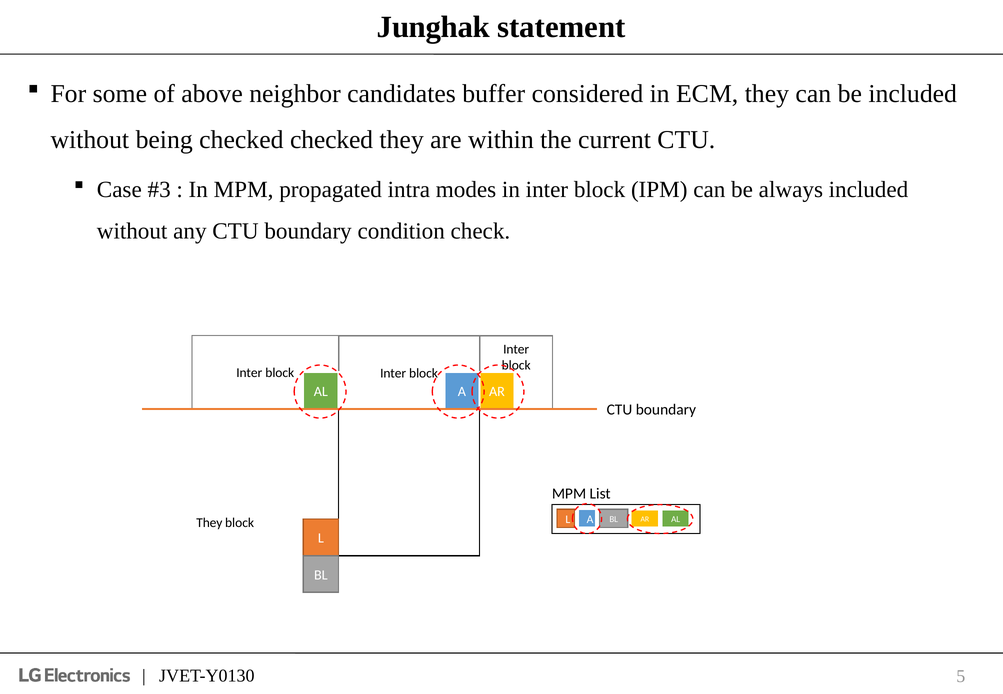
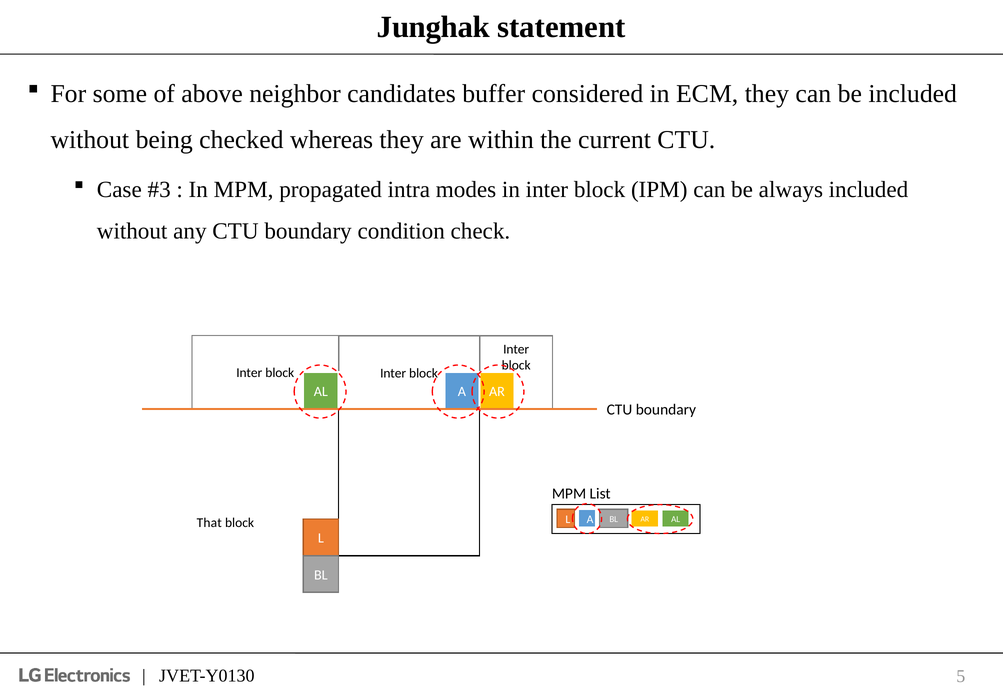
checked checked: checked -> whereas
They at (209, 523): They -> That
